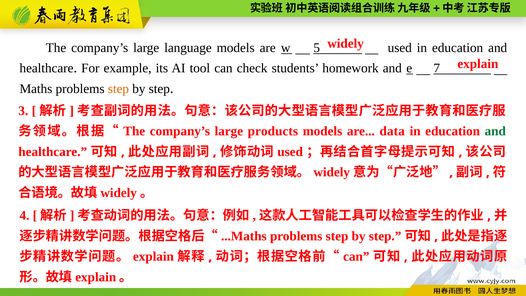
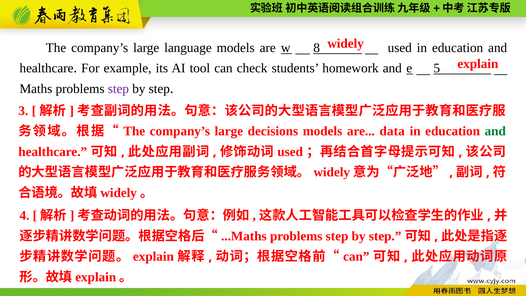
5: 5 -> 8
7: 7 -> 5
step at (118, 89) colour: orange -> purple
products: products -> decisions
